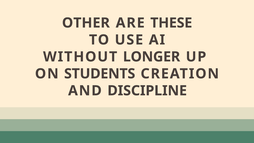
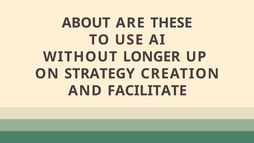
OTHER: OTHER -> ABOUT
STUDENTS: STUDENTS -> STRATEGY
DISCIPLINE: DISCIPLINE -> FACILITATE
